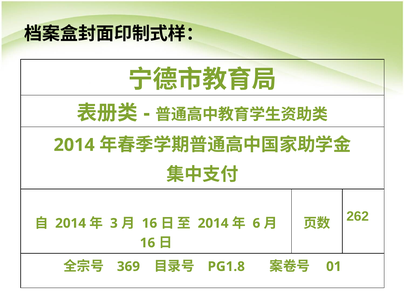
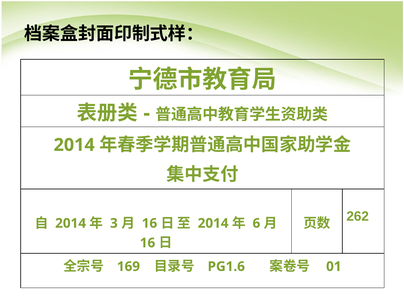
369: 369 -> 169
PG1.8: PG1.8 -> PG1.6
